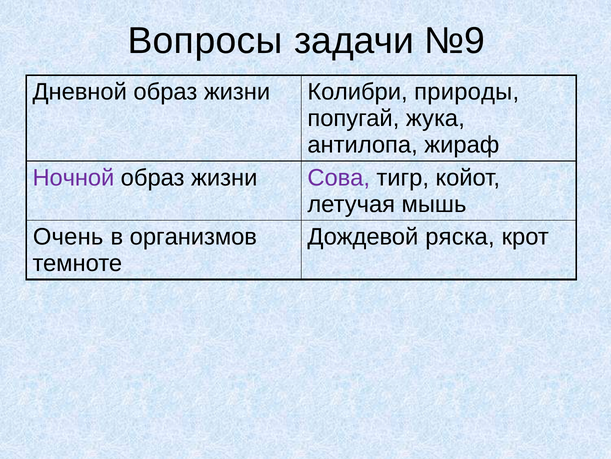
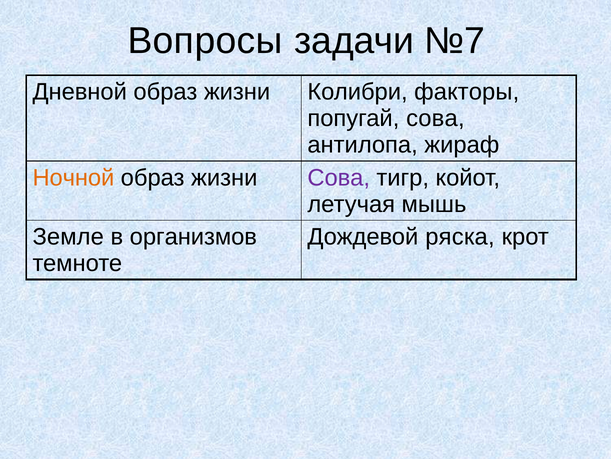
№9: №9 -> №7
природы: природы -> факторы
попугай жука: жука -> сова
Ночной colour: purple -> orange
Очень: Очень -> Земле
